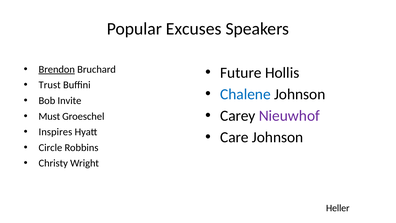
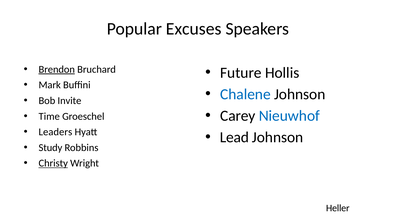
Trust: Trust -> Mark
Nieuwhof colour: purple -> blue
Must: Must -> Time
Inspires: Inspires -> Leaders
Care: Care -> Lead
Circle: Circle -> Study
Christy underline: none -> present
